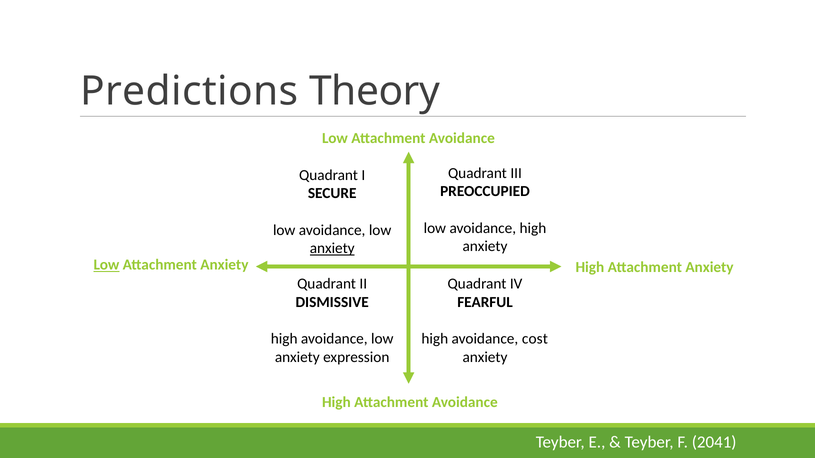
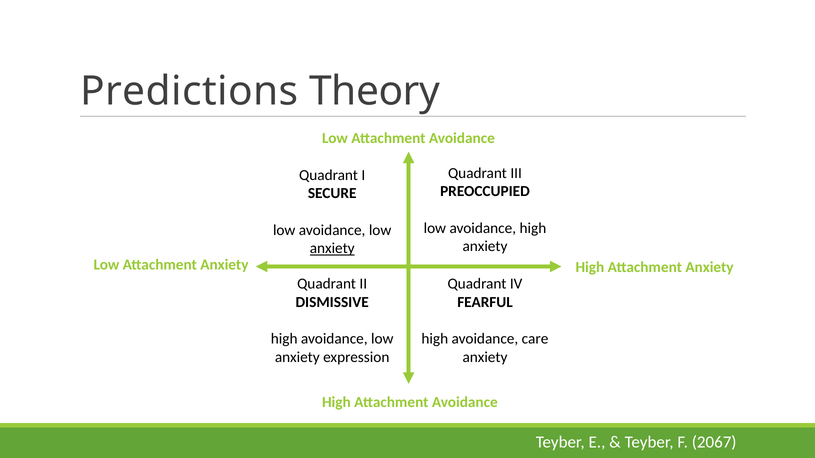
Low at (106, 265) underline: present -> none
cost: cost -> care
2041: 2041 -> 2067
